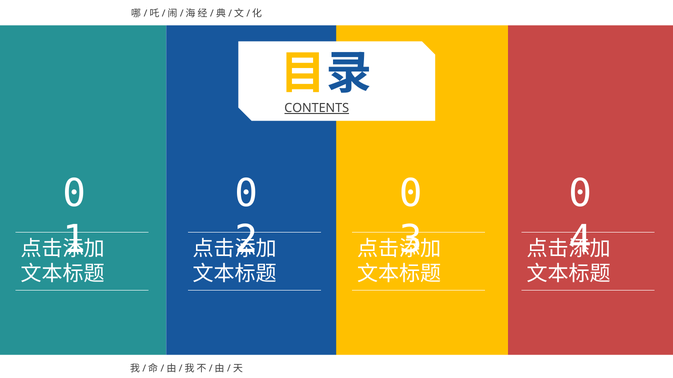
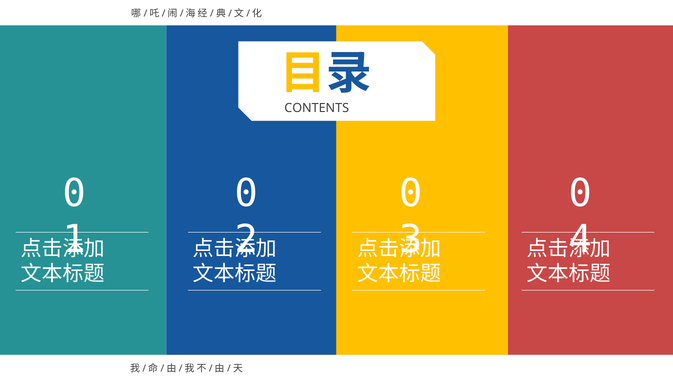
CONTENTS underline: present -> none
